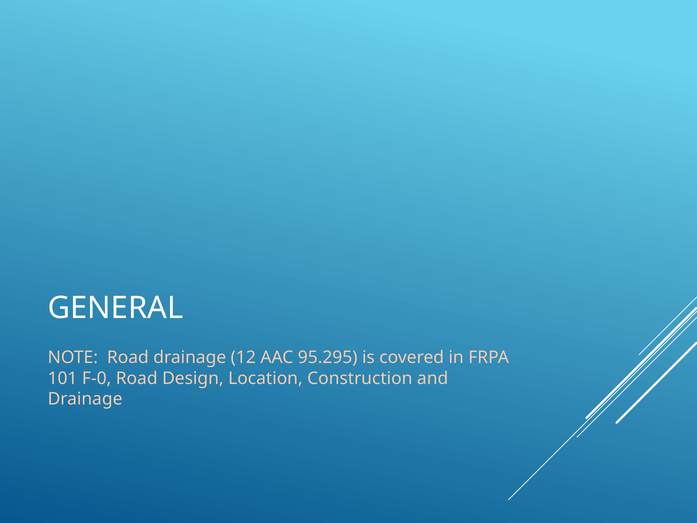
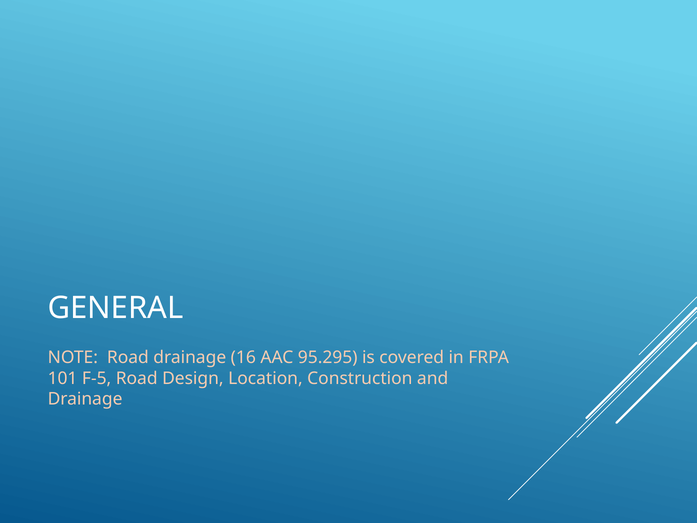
12: 12 -> 16
F-0: F-0 -> F-5
